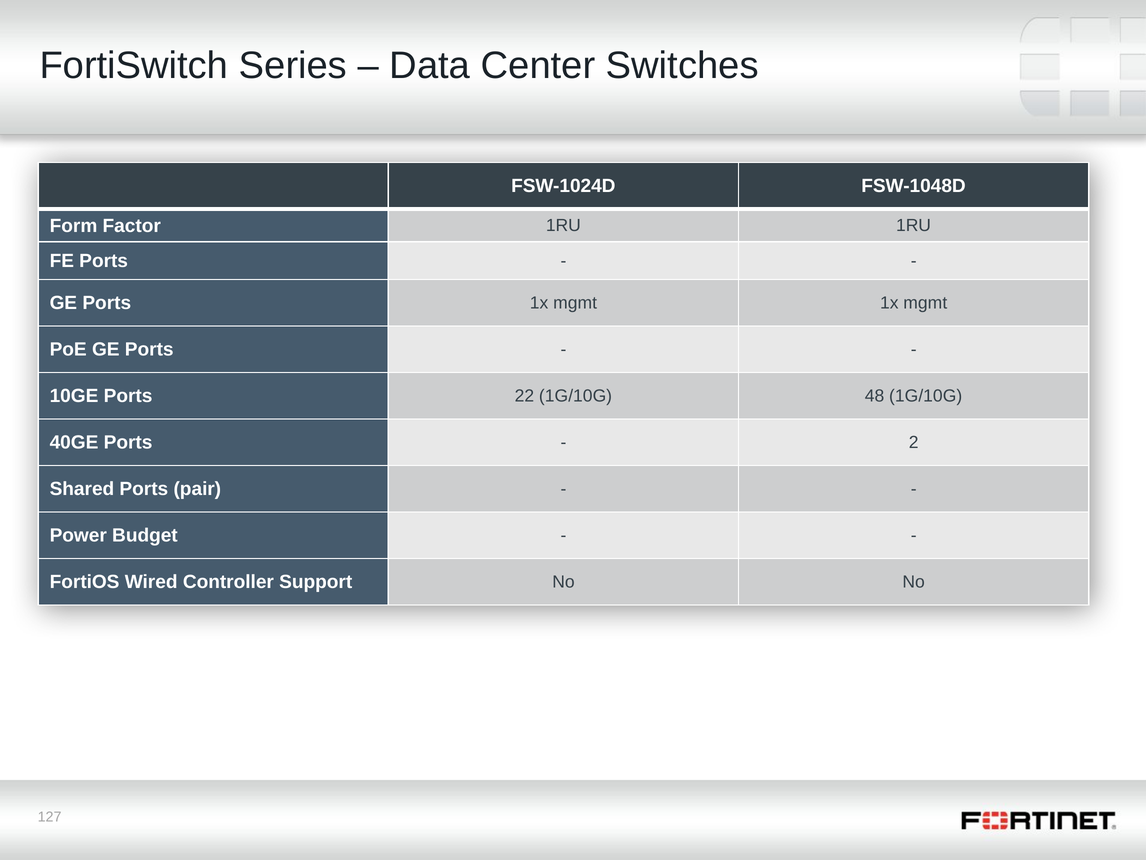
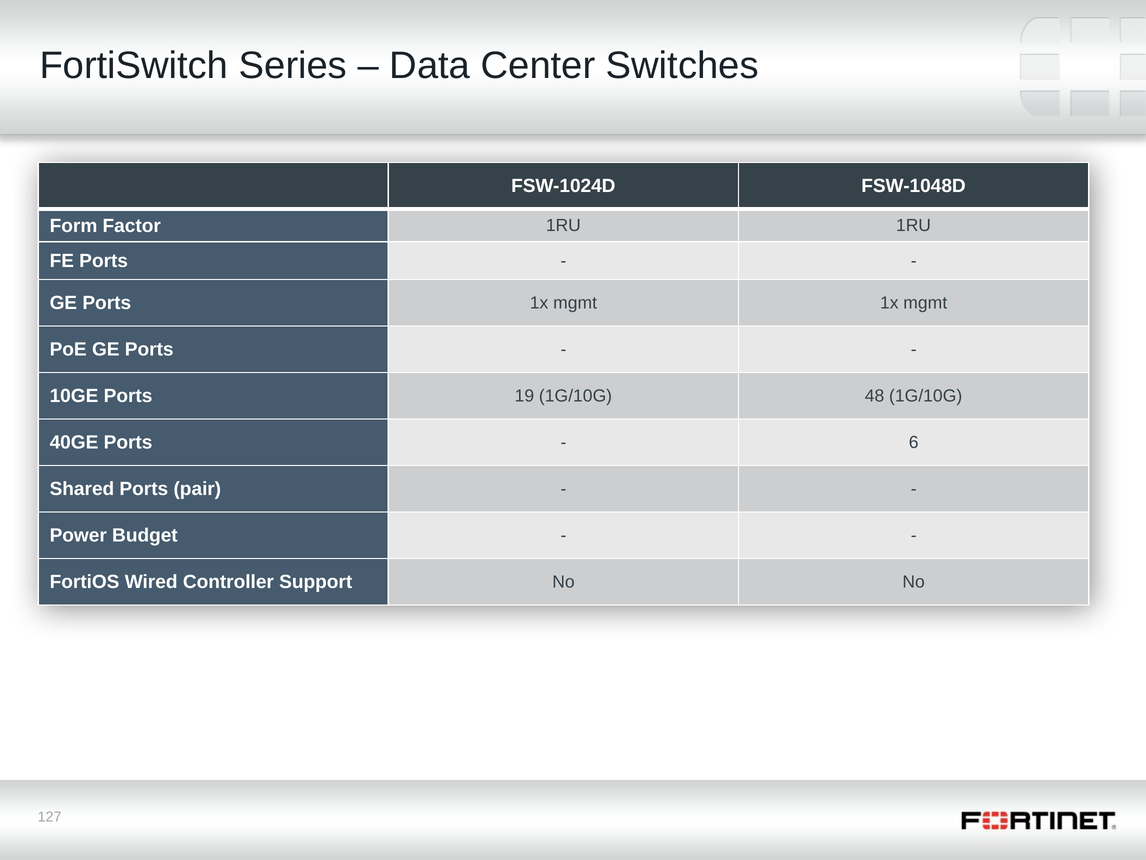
22: 22 -> 19
2: 2 -> 6
